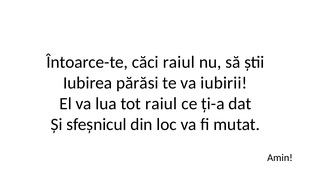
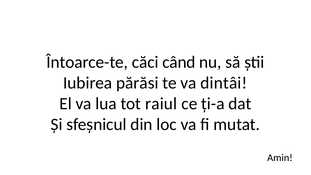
căci raiul: raiul -> când
iubirii: iubirii -> dintâi
